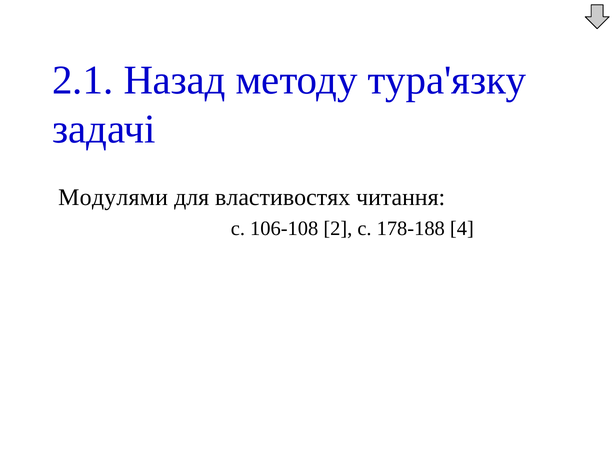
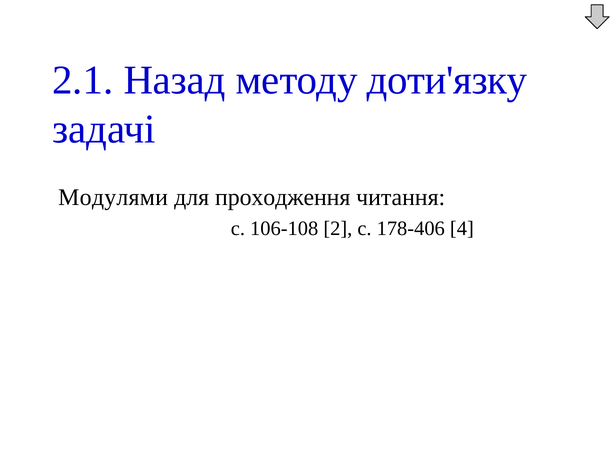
тура'язку: тура'язку -> доти'язку
властивостях: властивостях -> проходження
178-188: 178-188 -> 178-406
